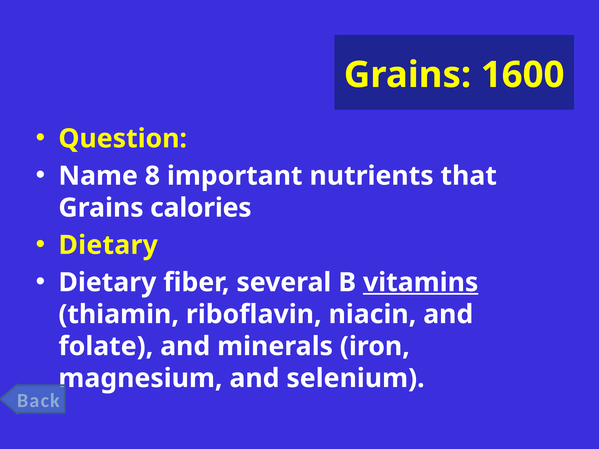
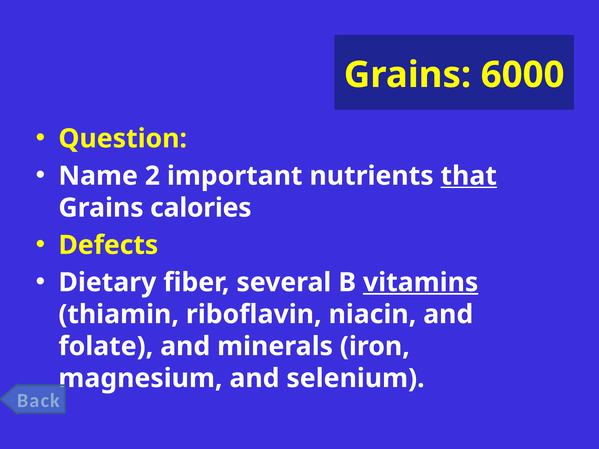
1600: 1600 -> 6000
8: 8 -> 2
that underline: none -> present
Dietary at (108, 245): Dietary -> Defects
